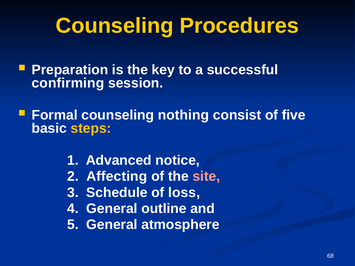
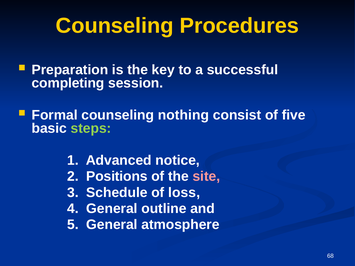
confirming: confirming -> completing
steps colour: yellow -> light green
Affecting: Affecting -> Positions
